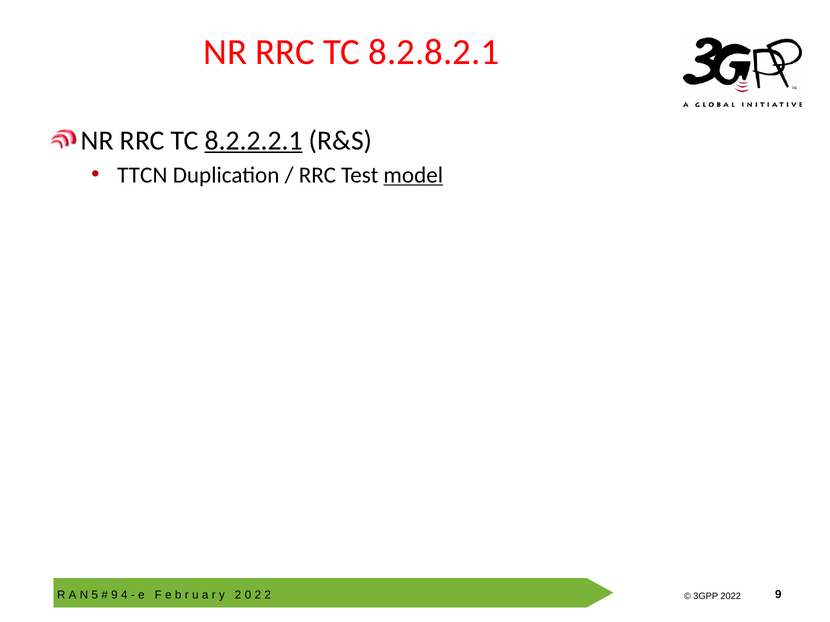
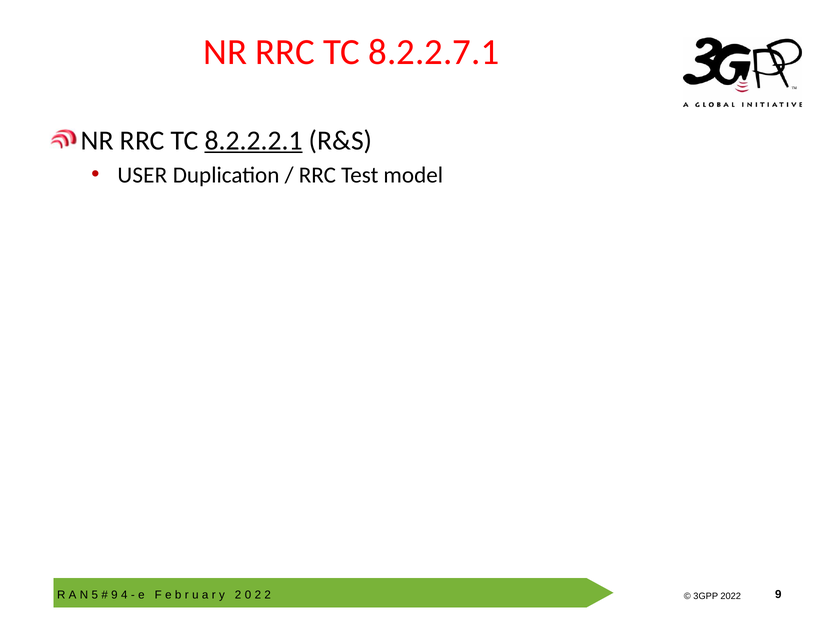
8.2.8.2.1: 8.2.8.2.1 -> 8.2.2.7.1
TTCN: TTCN -> USER
model underline: present -> none
